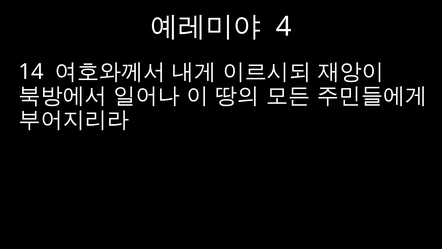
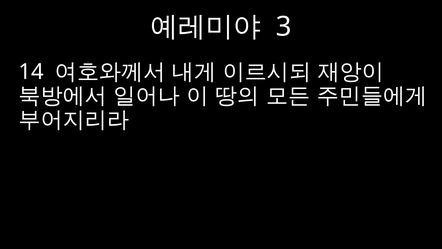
4: 4 -> 3
